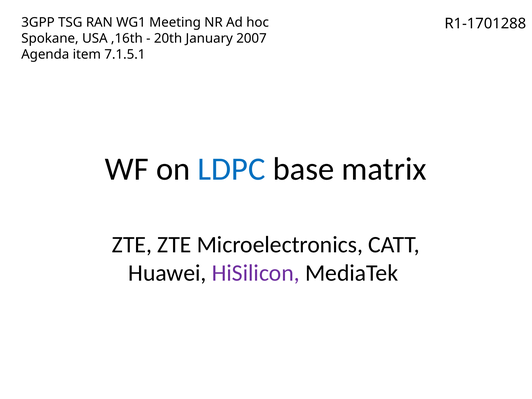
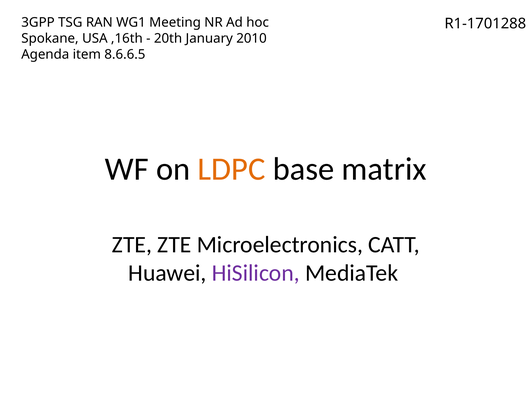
2007: 2007 -> 2010
7.1.5.1: 7.1.5.1 -> 8.6.6.5
LDPC colour: blue -> orange
